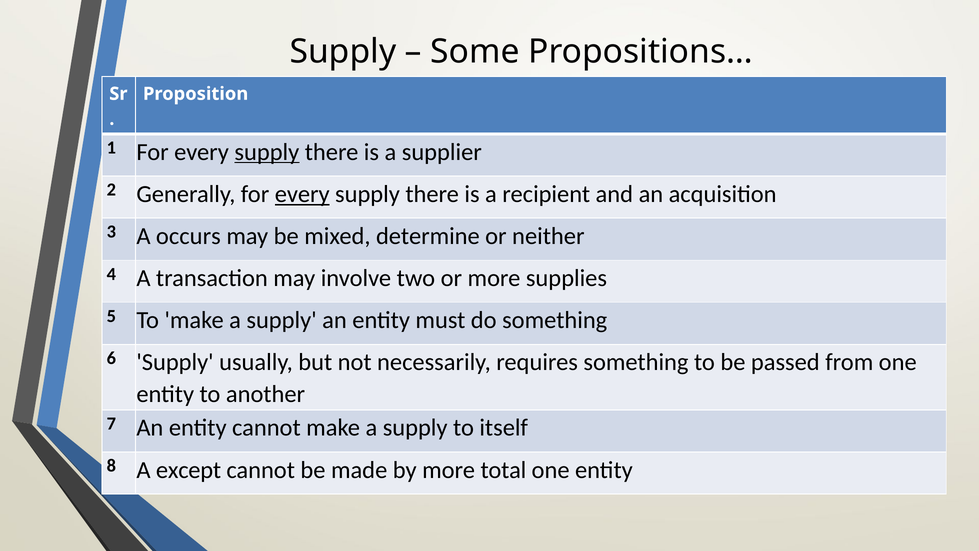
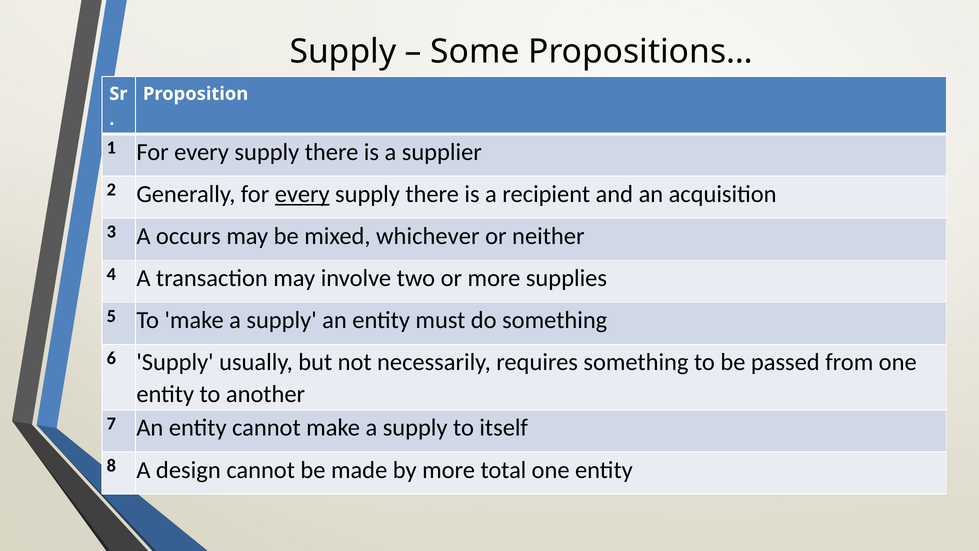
supply at (267, 152) underline: present -> none
determine: determine -> whichever
except: except -> design
